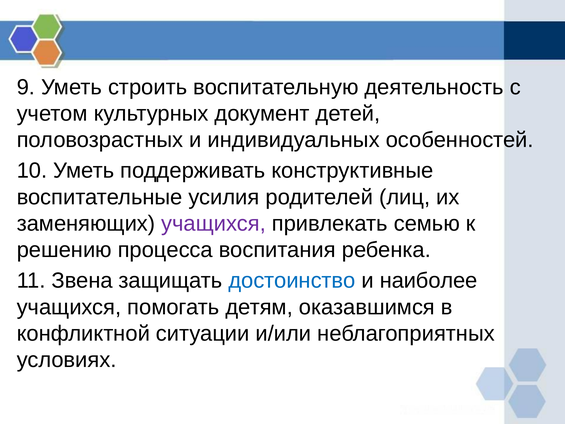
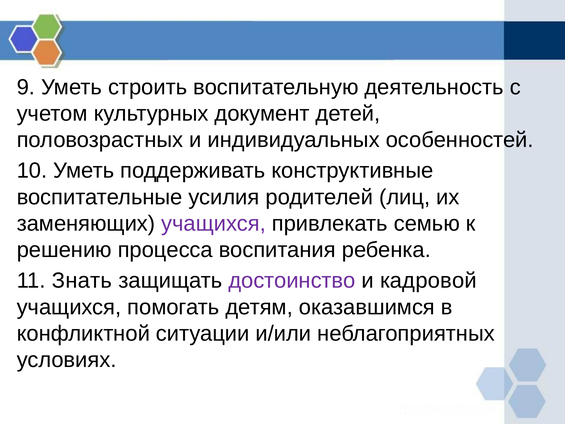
Звена: Звена -> Знать
достоинство colour: blue -> purple
наиболее: наиболее -> кадровой
